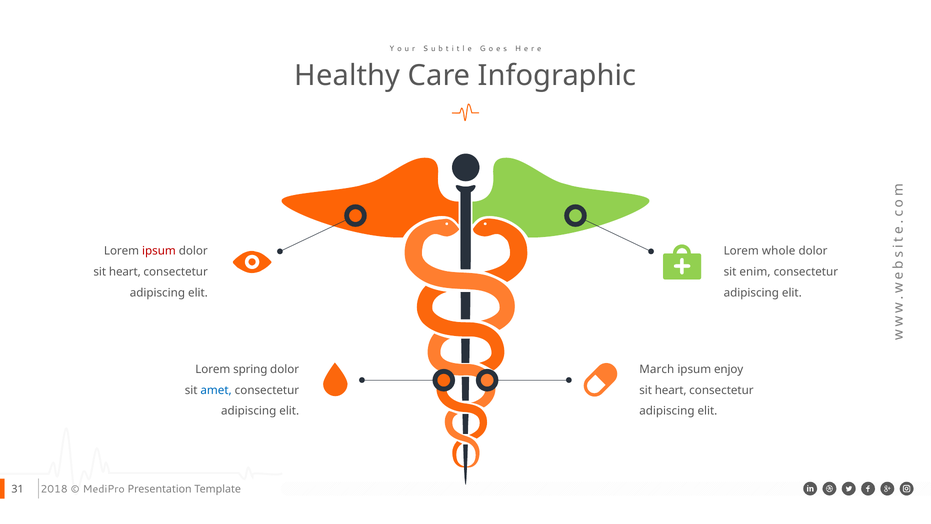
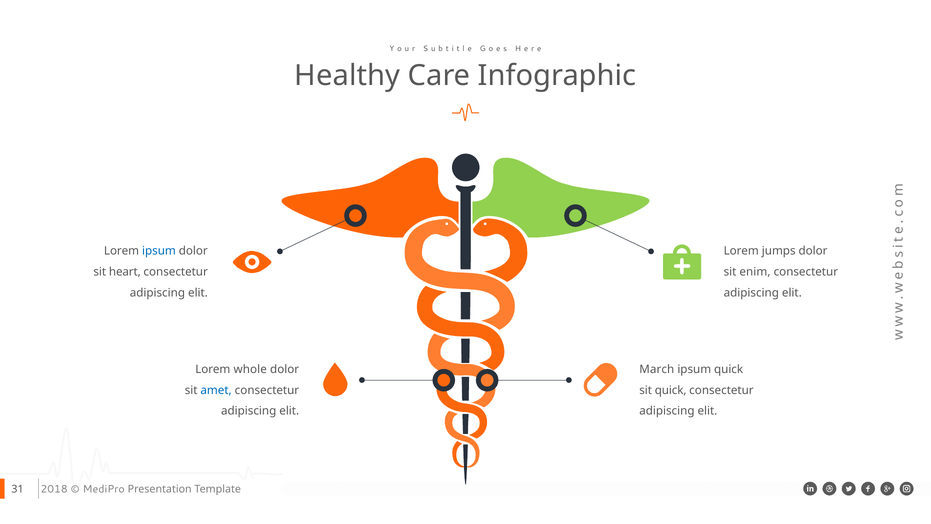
ipsum at (159, 251) colour: red -> blue
whole: whole -> jumps
spring: spring -> whole
ipsum enjoy: enjoy -> quick
heart at (671, 390): heart -> quick
